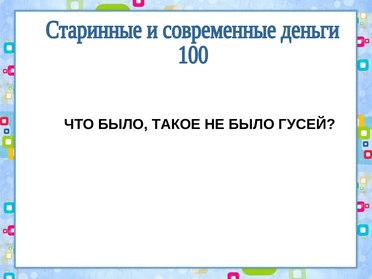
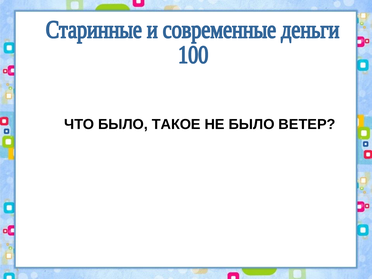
ГУСЕЙ: ГУСЕЙ -> ВЕТЕР
